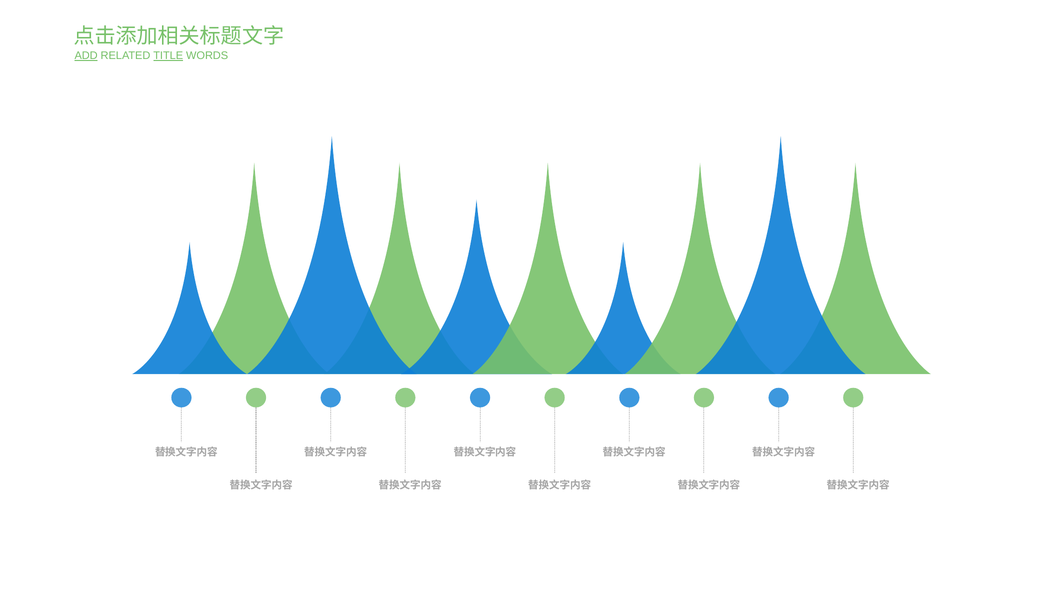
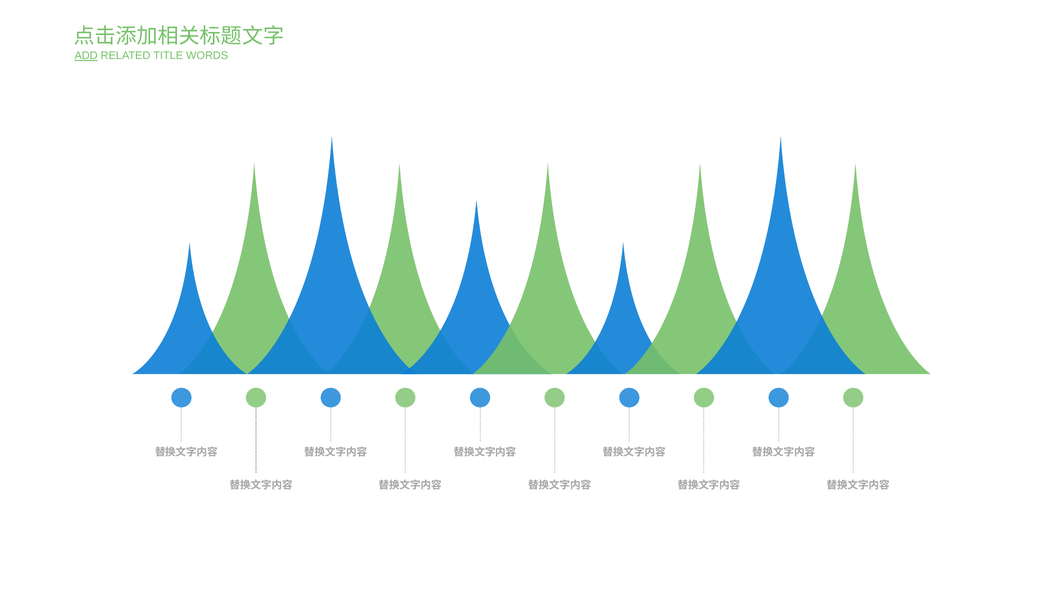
TITLE underline: present -> none
